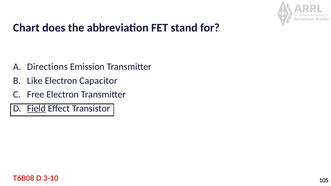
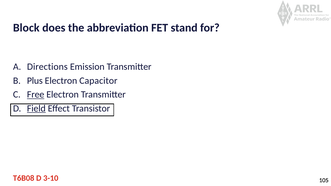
Chart: Chart -> Block
Like: Like -> Plus
Free underline: none -> present
